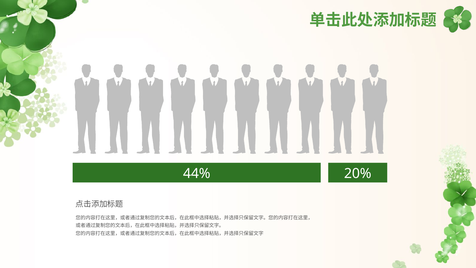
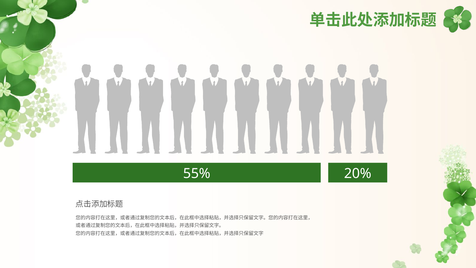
44%: 44% -> 55%
